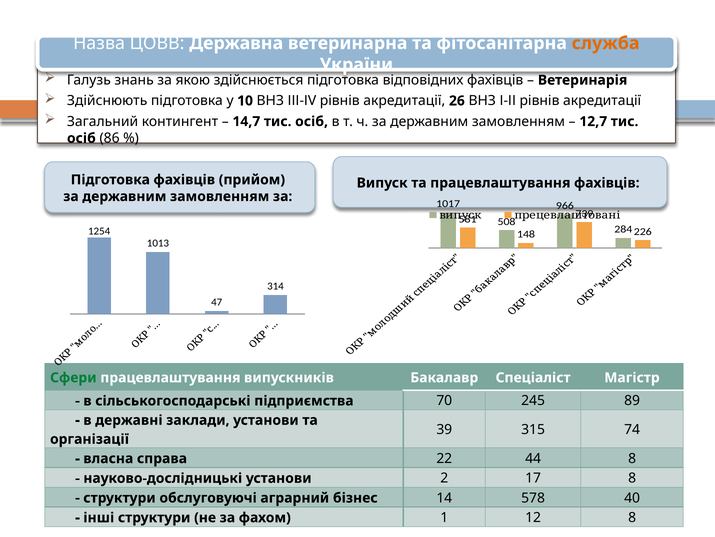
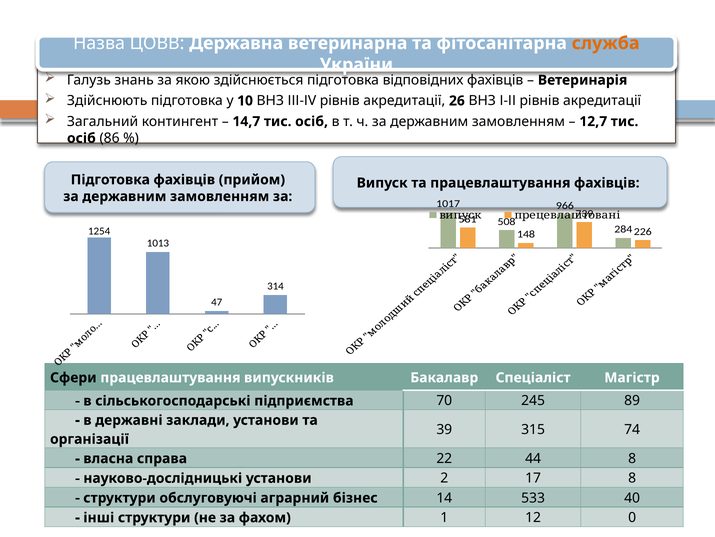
Сфери colour: green -> black
578: 578 -> 533
12 8: 8 -> 0
